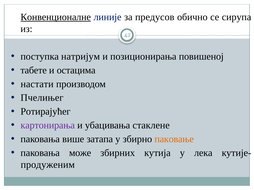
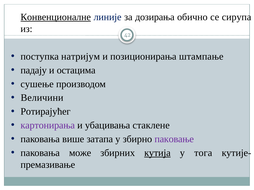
предусов: предусов -> дозирања
повишеној: повишеној -> штампање
табете: табете -> падају
настати: настати -> сушење
Пчелињег: Пчелињег -> Величини
паковање colour: orange -> purple
кутија underline: none -> present
лека: лека -> тога
продуженим: продуженим -> премазивање
